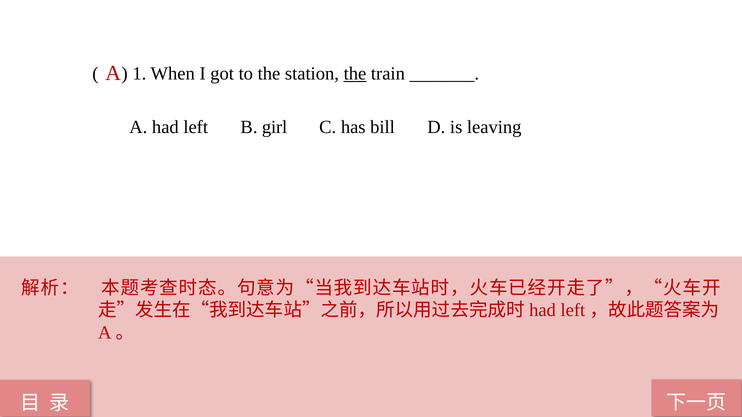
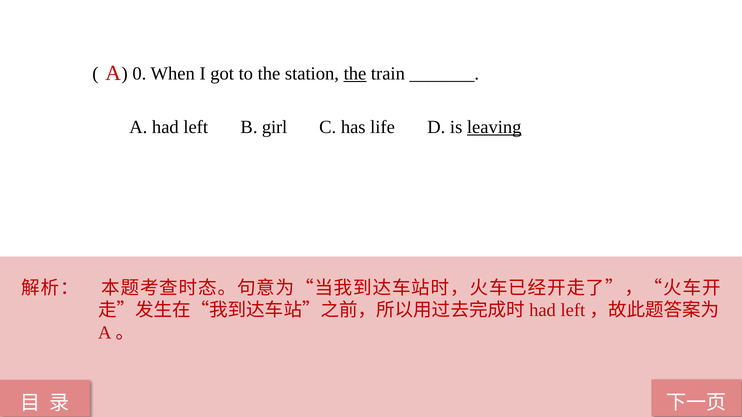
1: 1 -> 0
bill: bill -> life
leaving underline: none -> present
